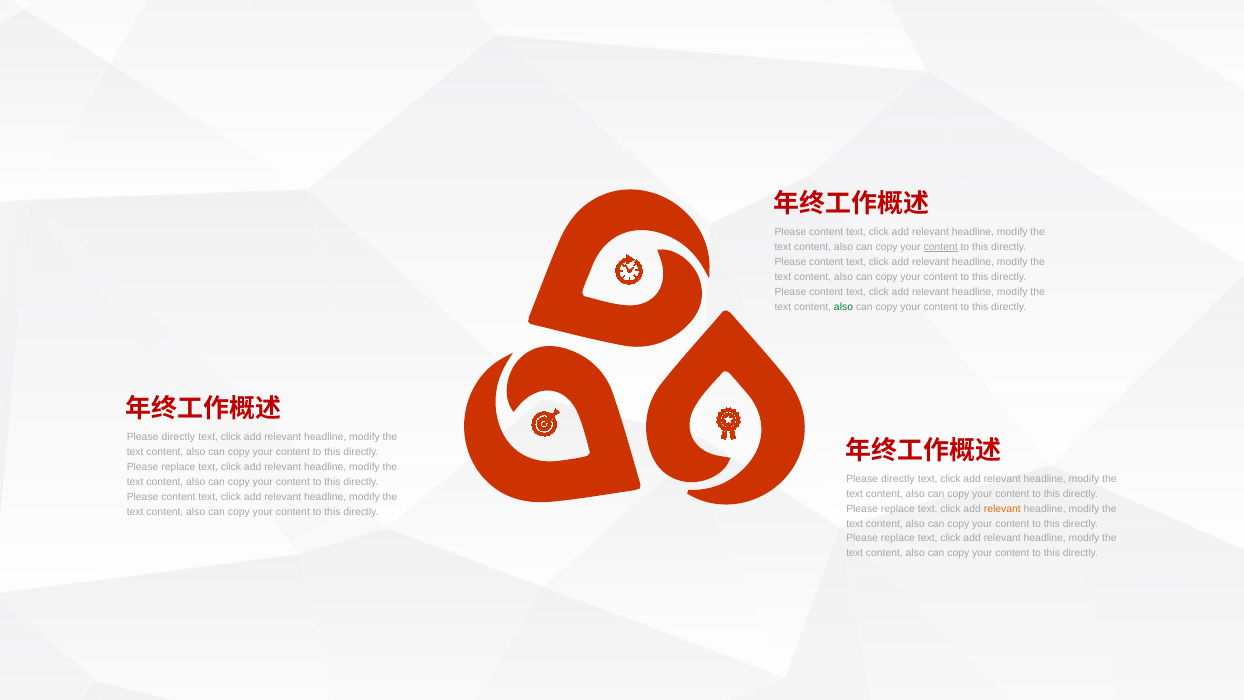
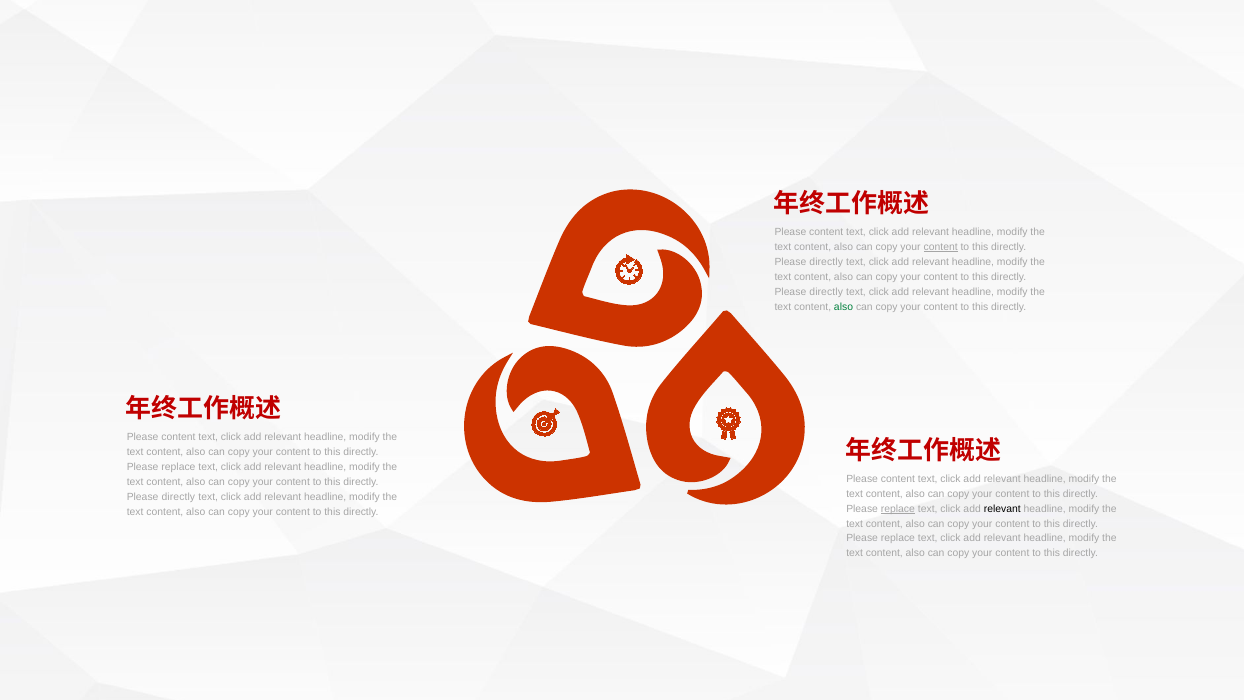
content at (826, 262): content -> directly
content at (826, 292): content -> directly
directly at (178, 437): directly -> content
directly at (898, 479): directly -> content
content at (178, 497): content -> directly
replace at (898, 509) underline: none -> present
relevant at (1002, 509) colour: orange -> black
